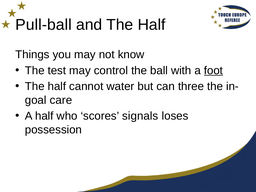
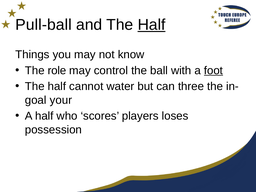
Half at (152, 25) underline: none -> present
test: test -> role
care: care -> your
signals: signals -> players
